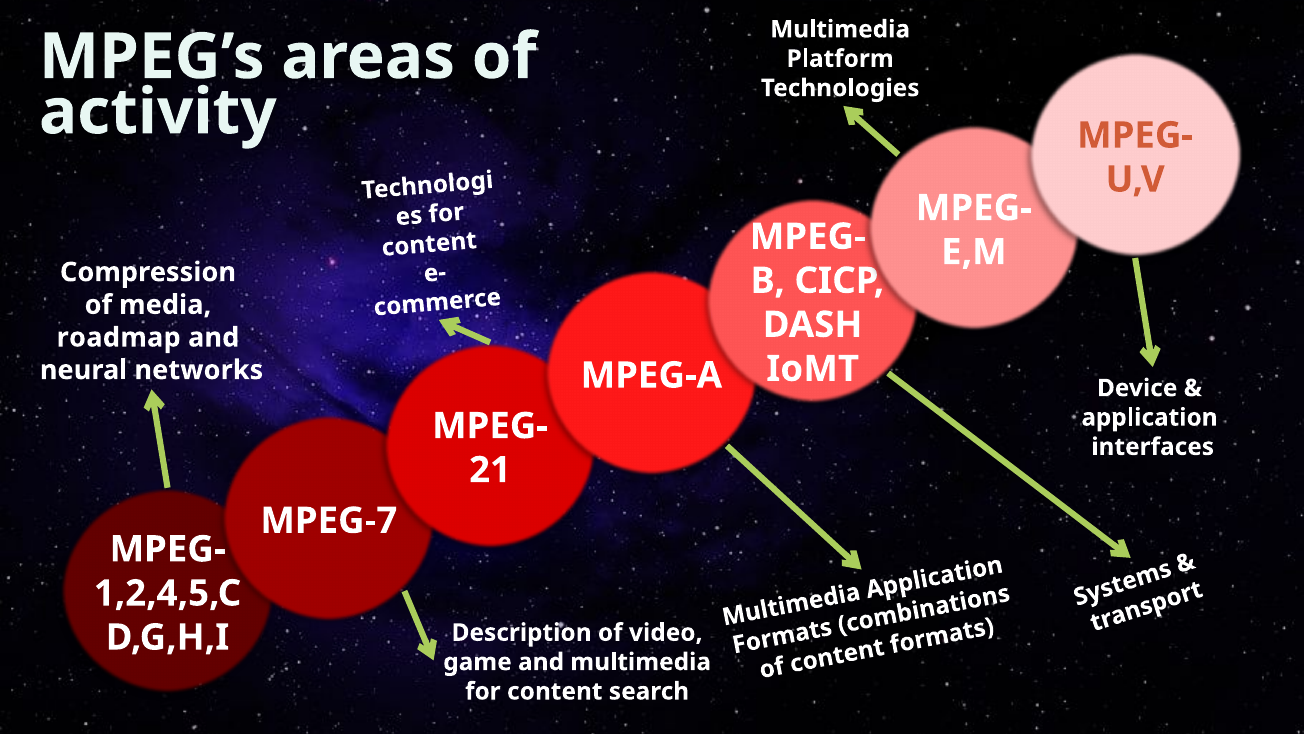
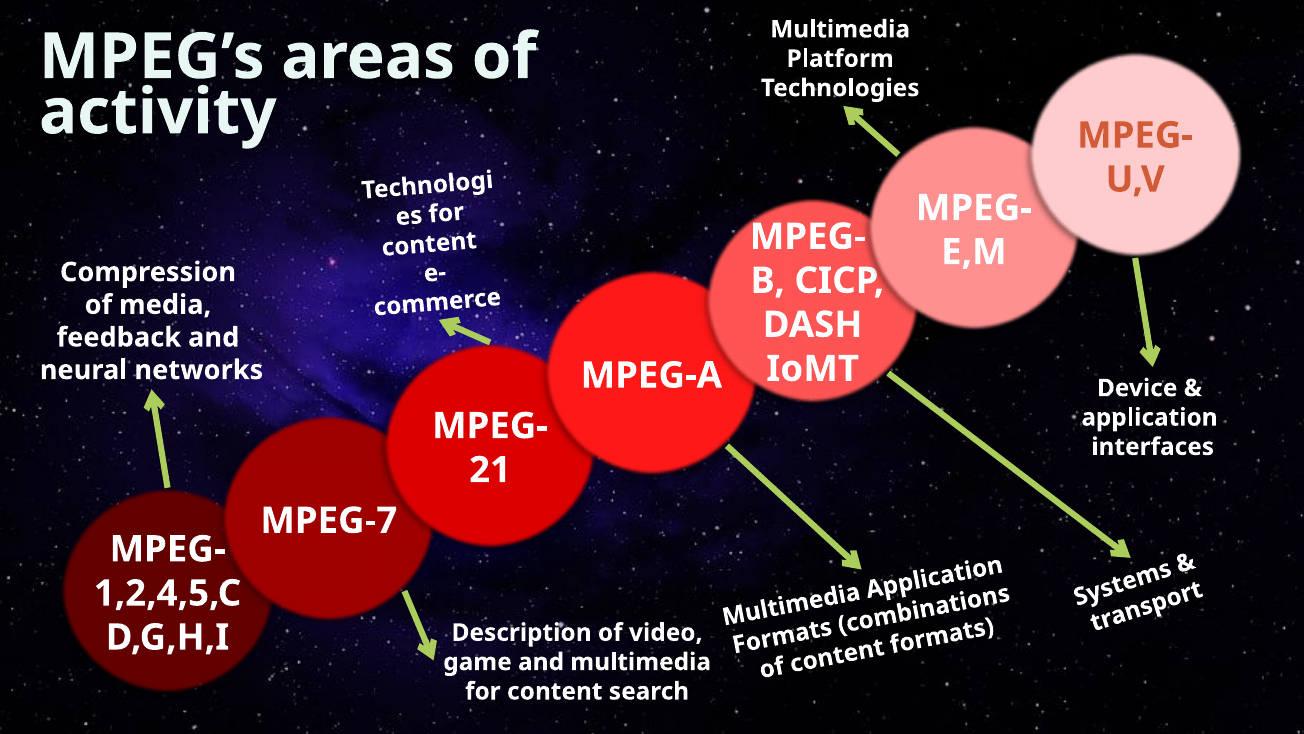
roadmap: roadmap -> feedback
